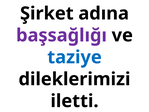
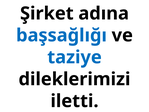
başsağlığı colour: purple -> blue
